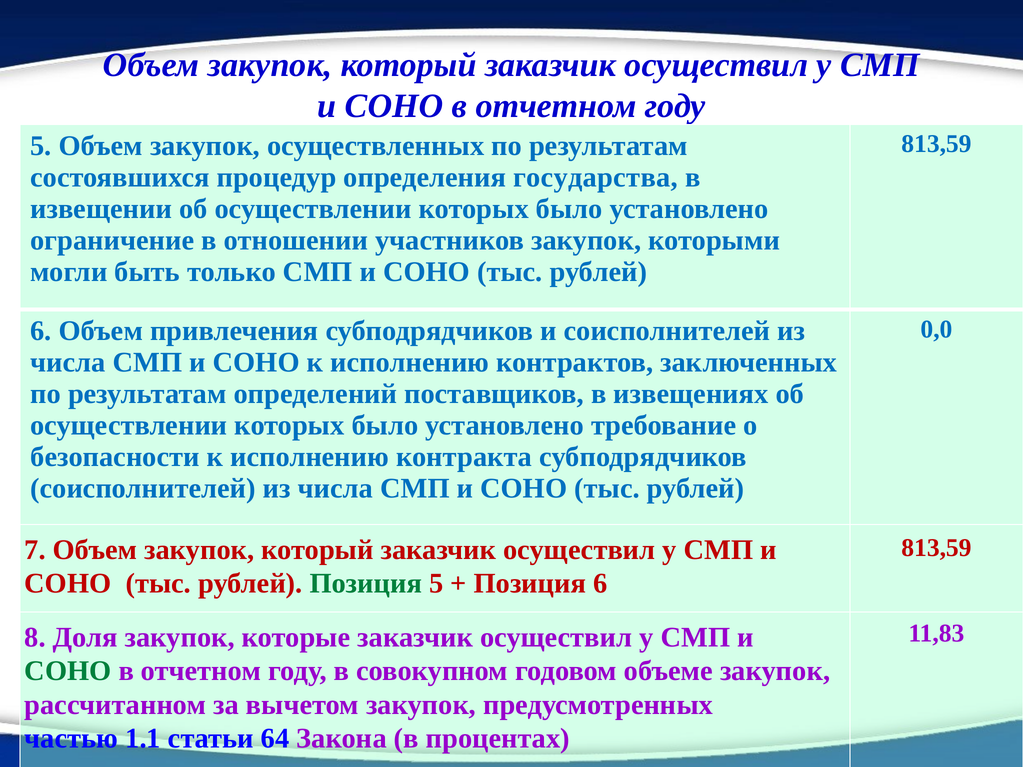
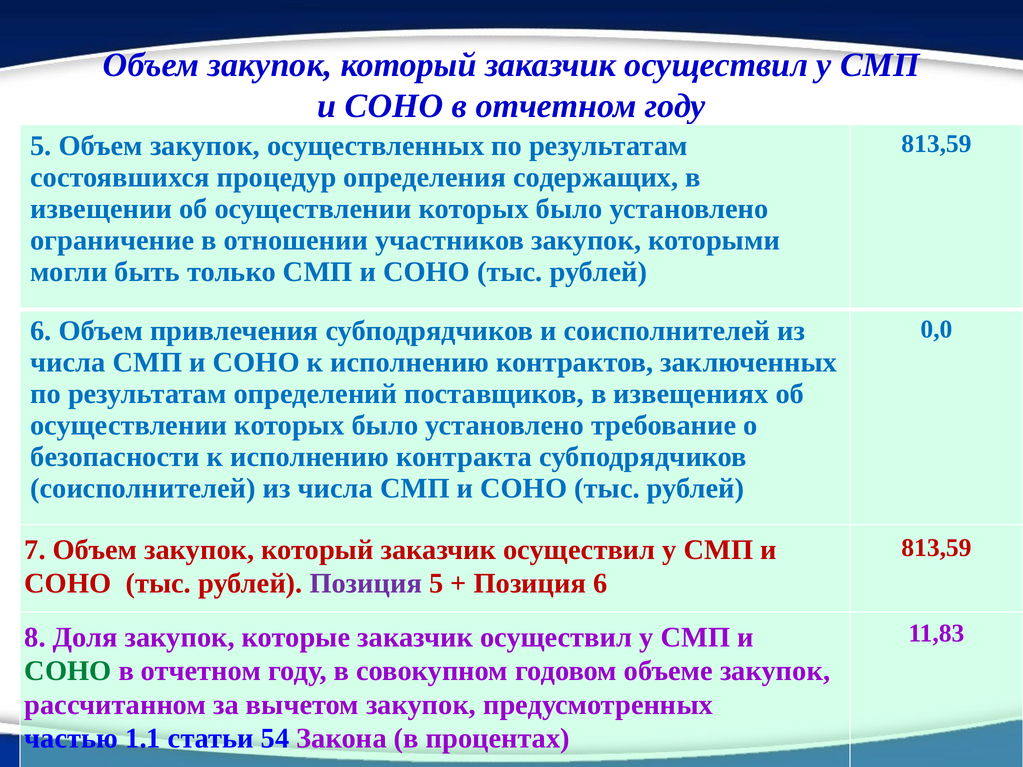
государства: государства -> содержащих
Позиция at (366, 584) colour: green -> purple
64: 64 -> 54
